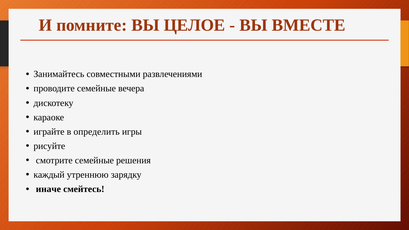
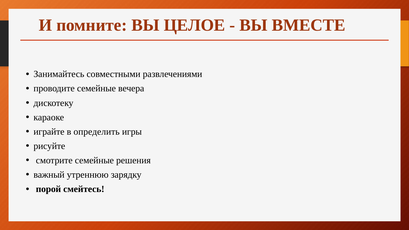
каждый: каждый -> важный
иначе: иначе -> порой
